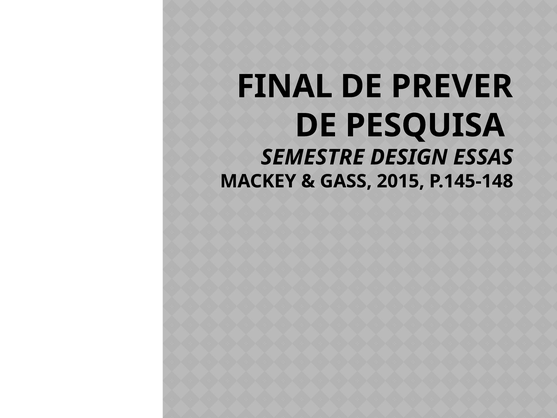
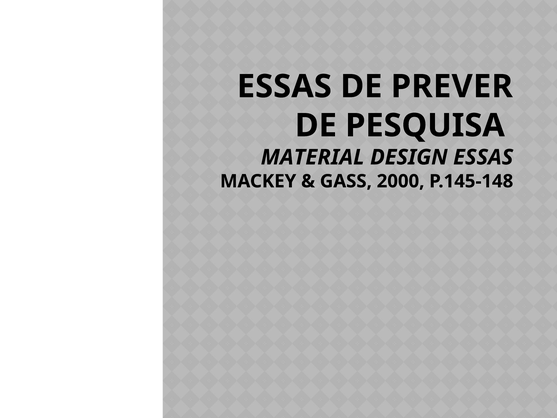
FINAL at (285, 86): FINAL -> ESSAS
SEMESTRE: SEMESTRE -> MATERIAL
2015: 2015 -> 2000
